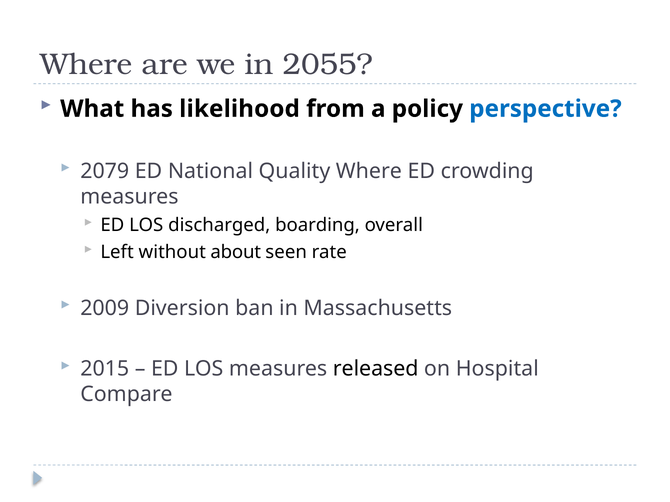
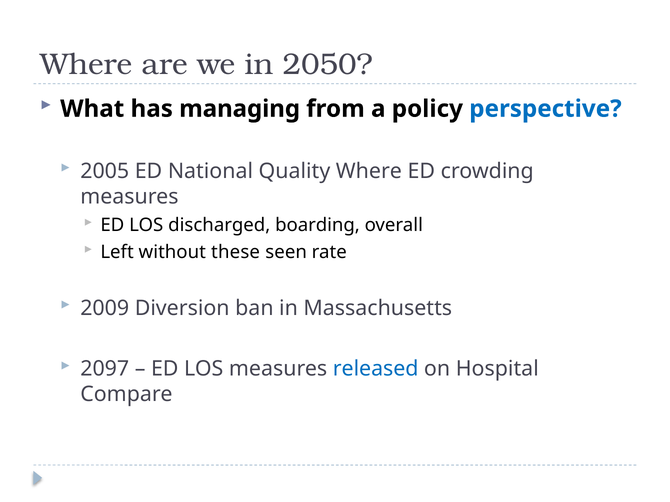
2055: 2055 -> 2050
likelihood: likelihood -> managing
2079: 2079 -> 2005
about: about -> these
2015: 2015 -> 2097
released colour: black -> blue
